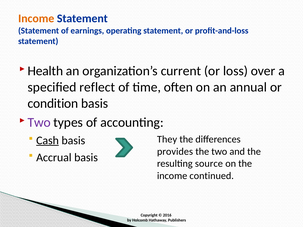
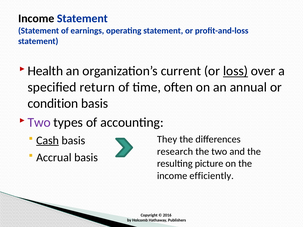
Income at (36, 18) colour: orange -> black
loss underline: none -> present
reflect: reflect -> return
provides: provides -> research
source: source -> picture
continued: continued -> efficiently
